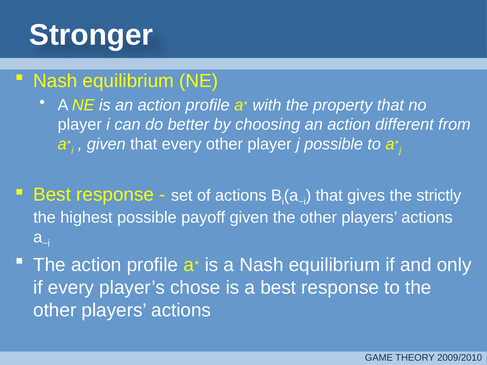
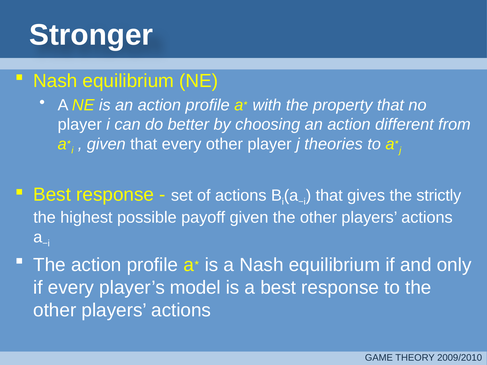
j possible: possible -> theories
chose: chose -> model
